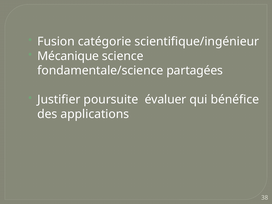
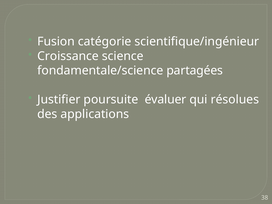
Mécanique: Mécanique -> Croissance
bénéfice: bénéfice -> résolues
